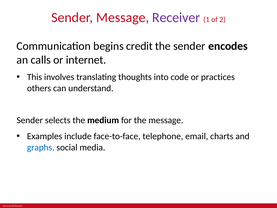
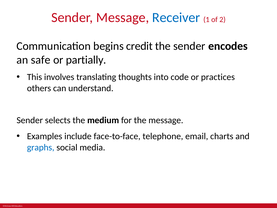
Receiver colour: purple -> blue
calls: calls -> safe
internet: internet -> partially
